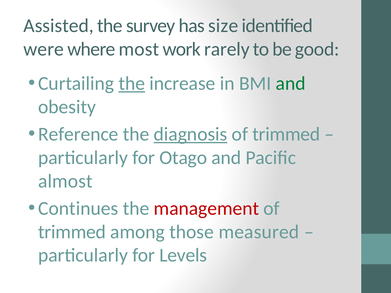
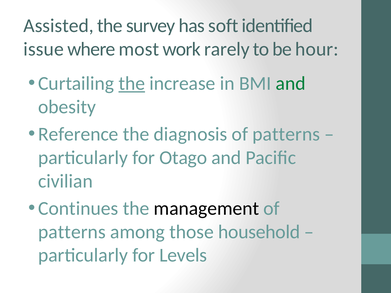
size: size -> soft
were: were -> issue
good: good -> hour
diagnosis underline: present -> none
trimmed at (286, 134): trimmed -> patterns
almost: almost -> civilian
management colour: red -> black
trimmed at (72, 232): trimmed -> patterns
measured: measured -> household
